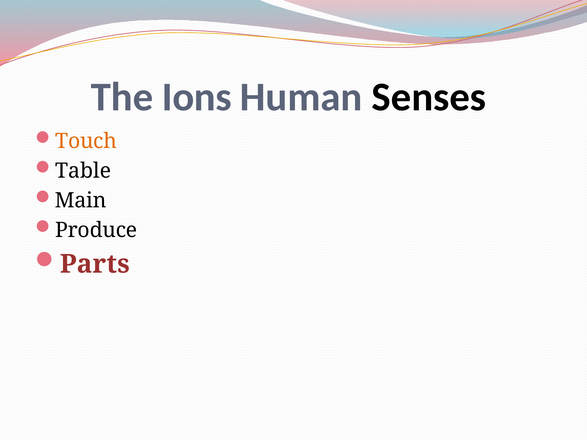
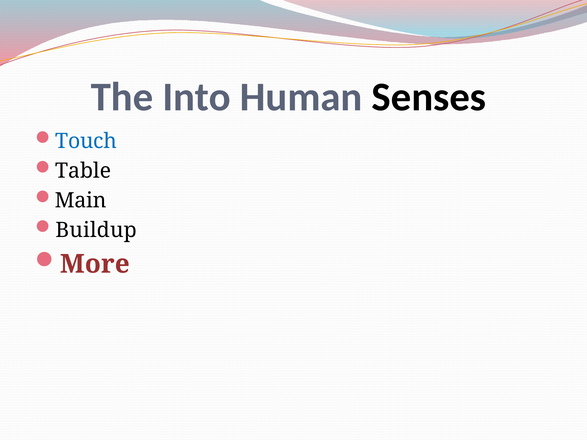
Ions: Ions -> Into
Touch colour: orange -> blue
Produce: Produce -> Buildup
Parts: Parts -> More
